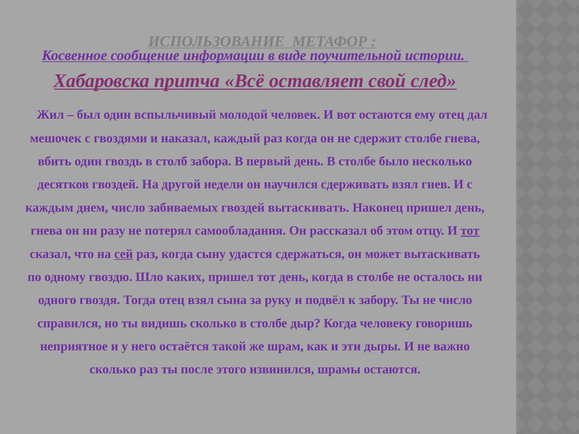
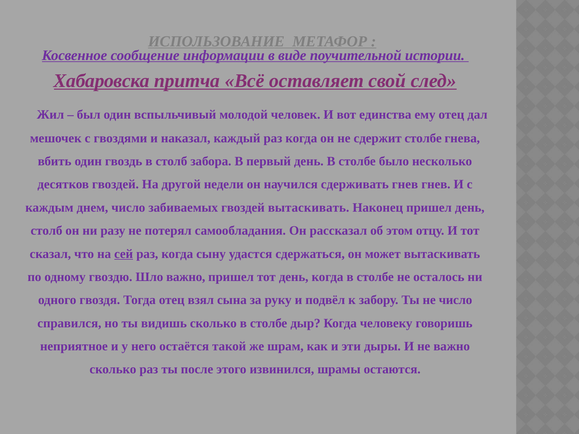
вот остаются: остаются -> единства
сдерживать взял: взял -> гнев
гнева at (46, 231): гнева -> столб
тот at (470, 231) underline: present -> none
Шло каких: каких -> важно
